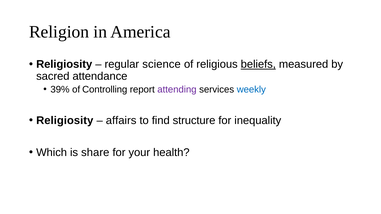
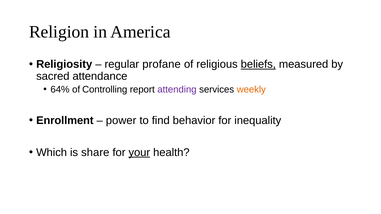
science: science -> profane
39%: 39% -> 64%
weekly colour: blue -> orange
Religiosity at (65, 121): Religiosity -> Enrollment
affairs: affairs -> power
structure: structure -> behavior
your underline: none -> present
